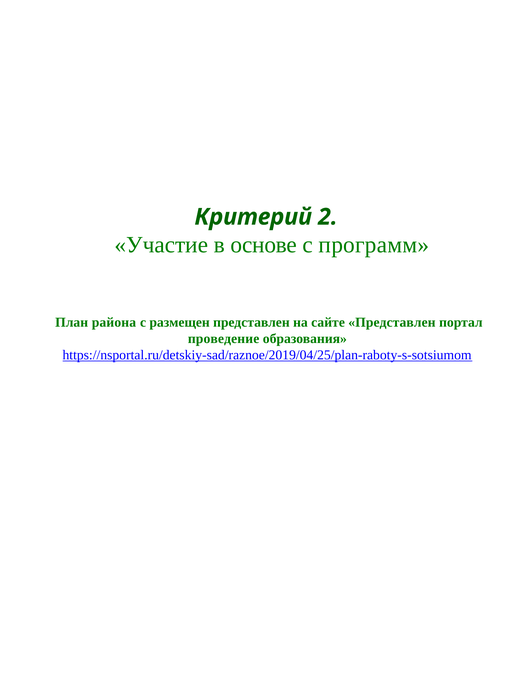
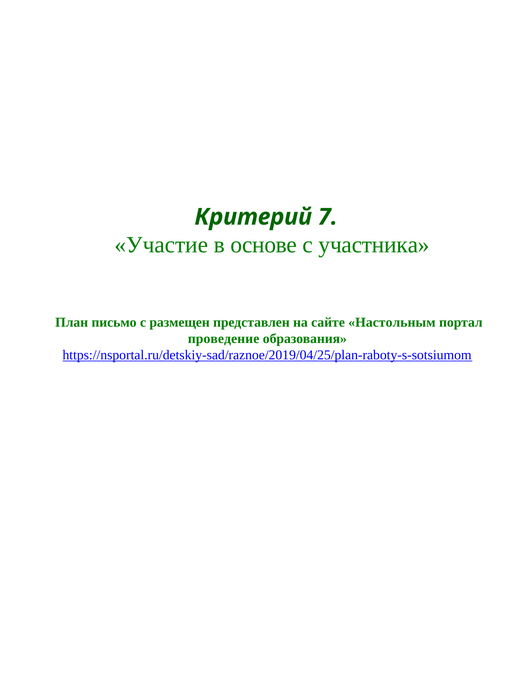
2: 2 -> 7
программ: программ -> участника
района: района -> письмо
сайте Представлен: Представлен -> Настольным
